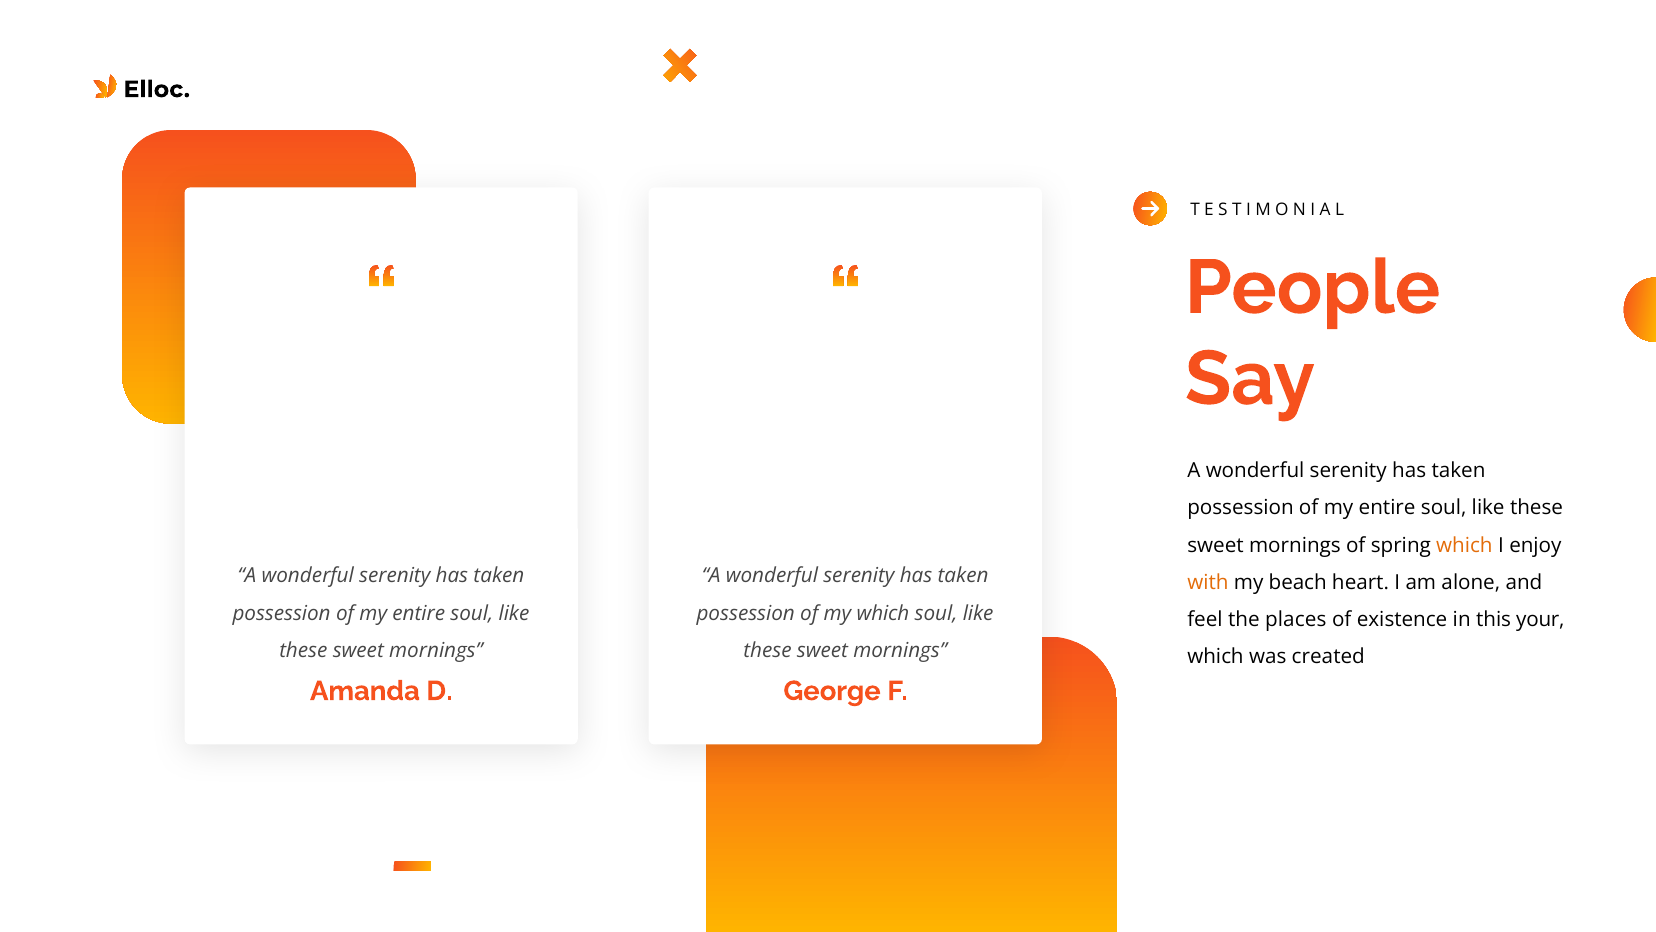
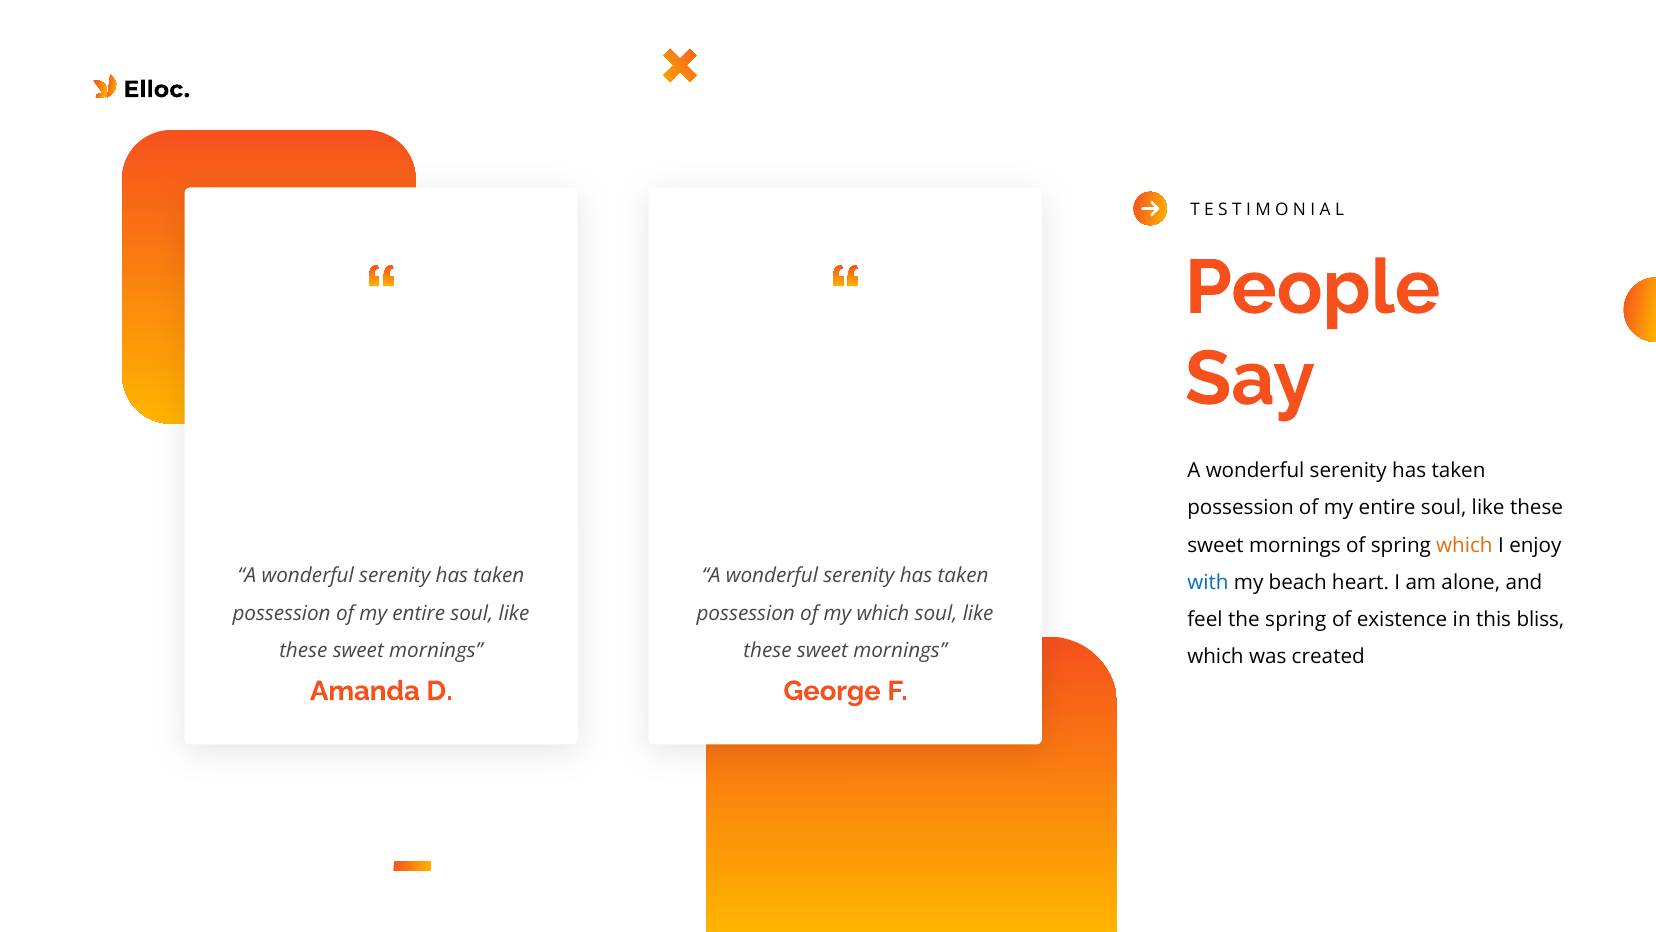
with colour: orange -> blue
the places: places -> spring
your: your -> bliss
